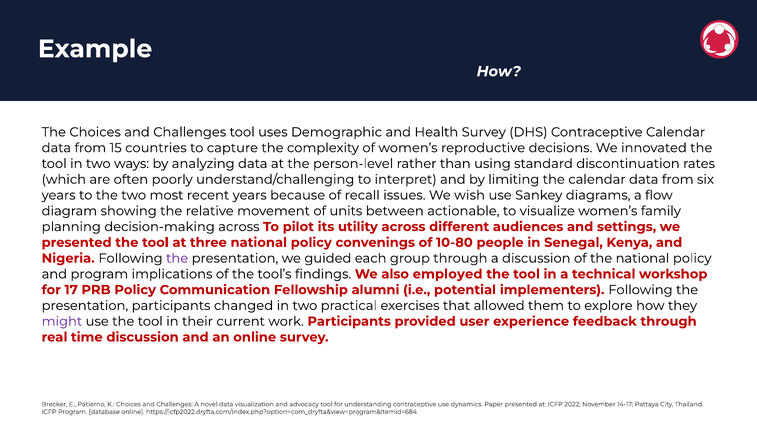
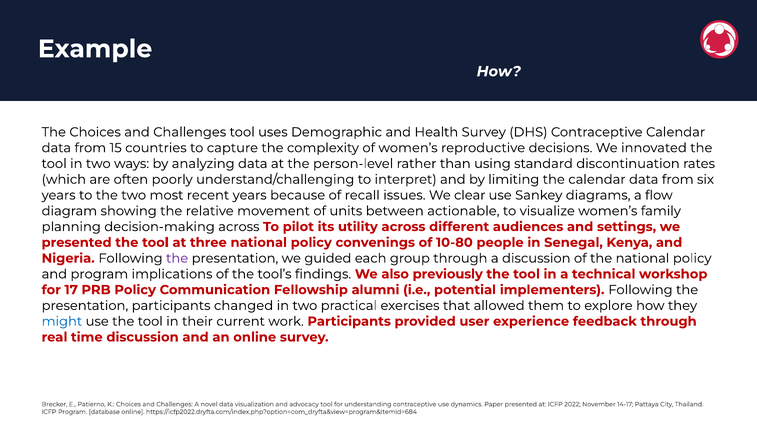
wish: wish -> clear
employed: employed -> previously
might colour: purple -> blue
